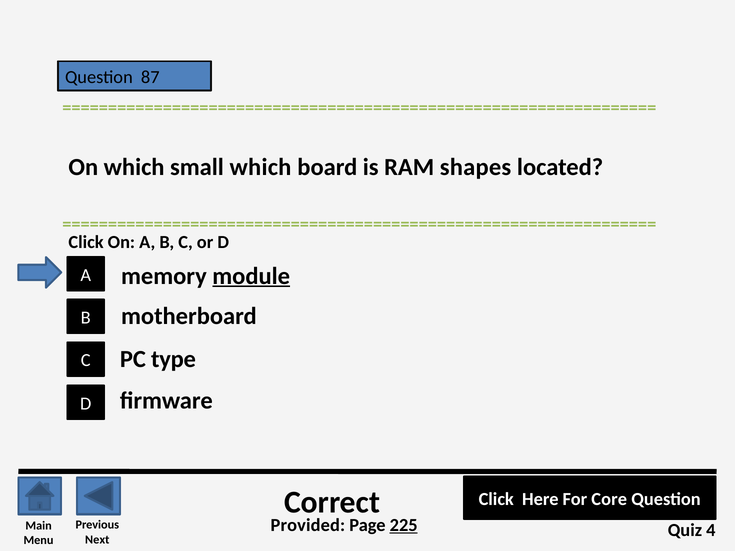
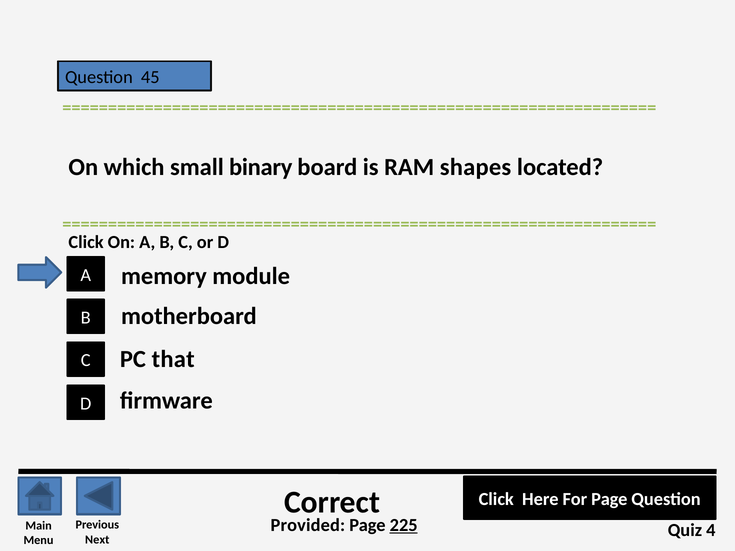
87: 87 -> 45
small which: which -> binary
module underline: present -> none
type: type -> that
For Core: Core -> Page
